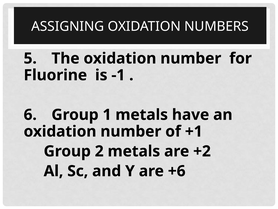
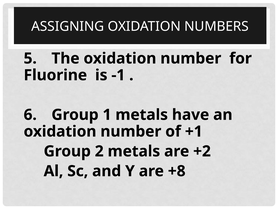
+6: +6 -> +8
